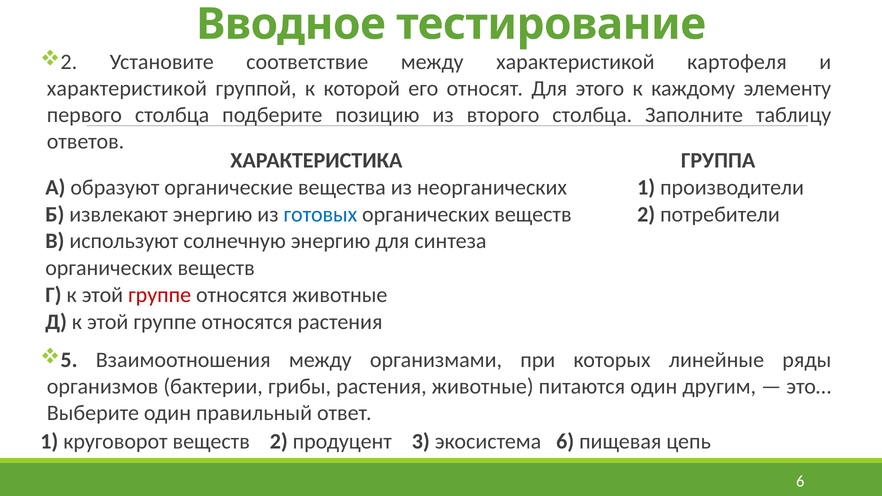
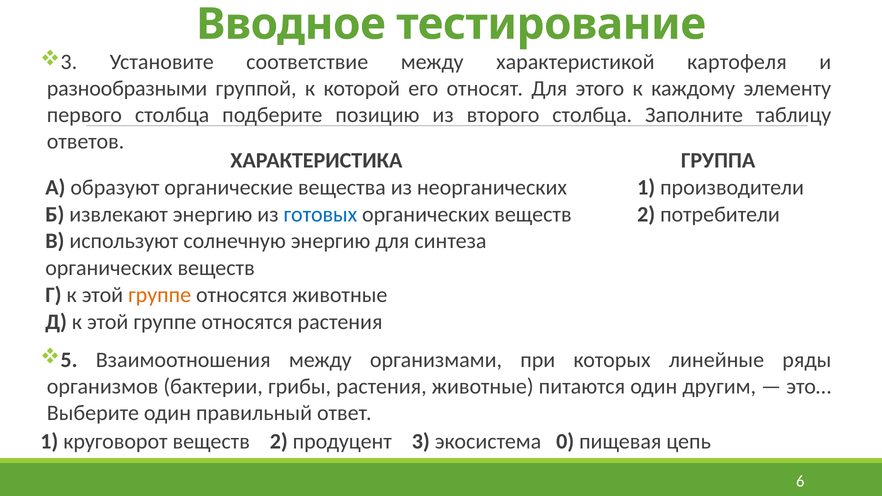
2 at (69, 62): 2 -> 3
характеристикой at (127, 88): характеристикой -> разнообразными
группе at (160, 295) colour: red -> orange
экосистема 6: 6 -> 0
